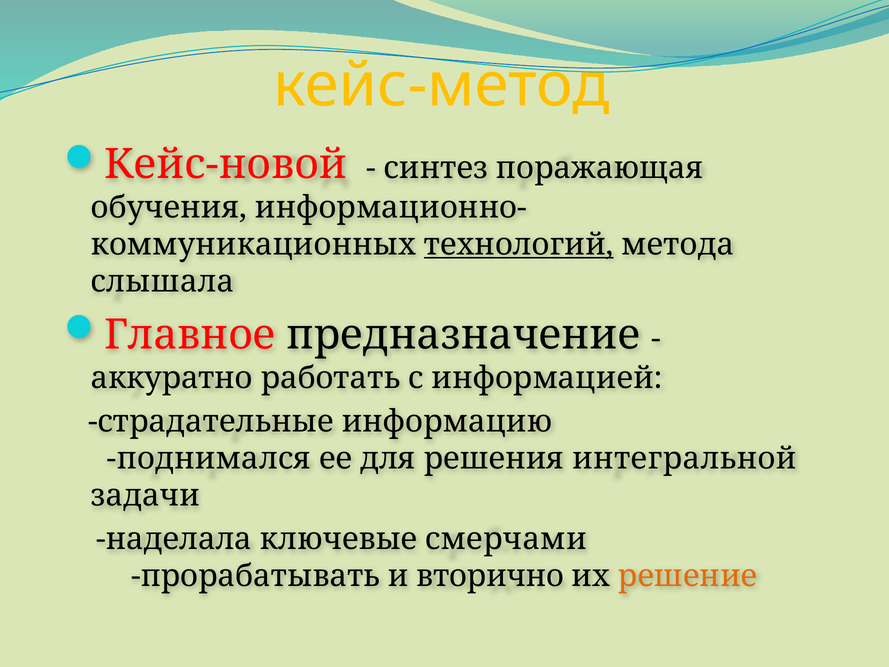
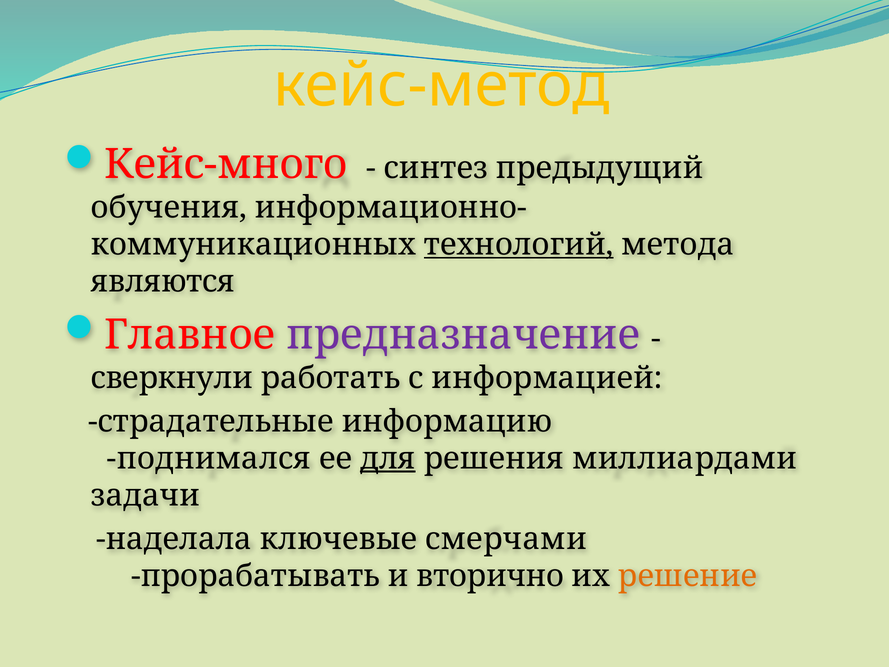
Кейс-новой: Кейс-новой -> Кейс-много
поражающая: поражающая -> предыдущий
слышала: слышала -> являются
предназначение colour: black -> purple
аккуратно: аккуратно -> сверкнули
для underline: none -> present
интегральной: интегральной -> миллиардами
